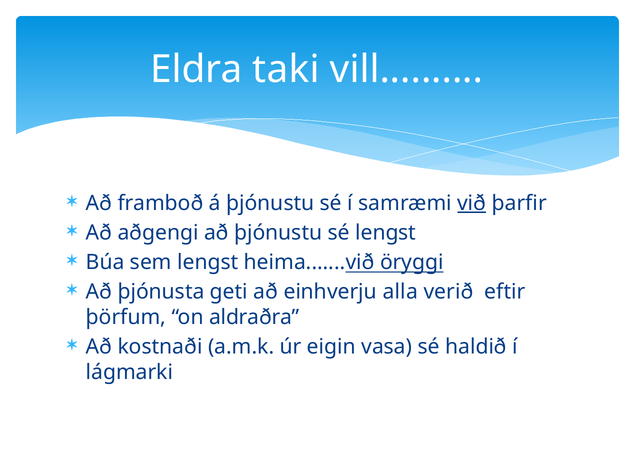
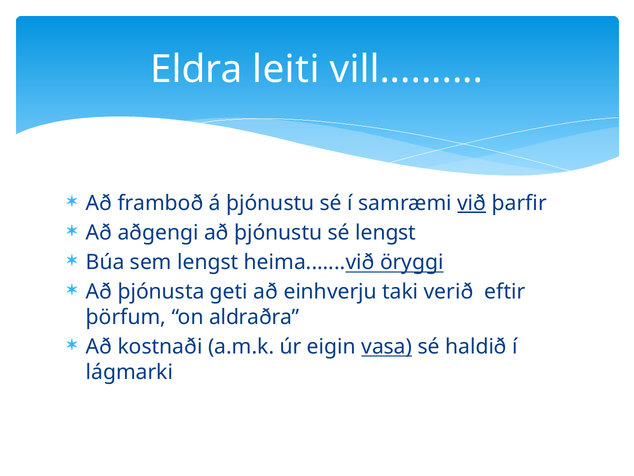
taki: taki -> leiti
alla: alla -> taki
vasa underline: none -> present
